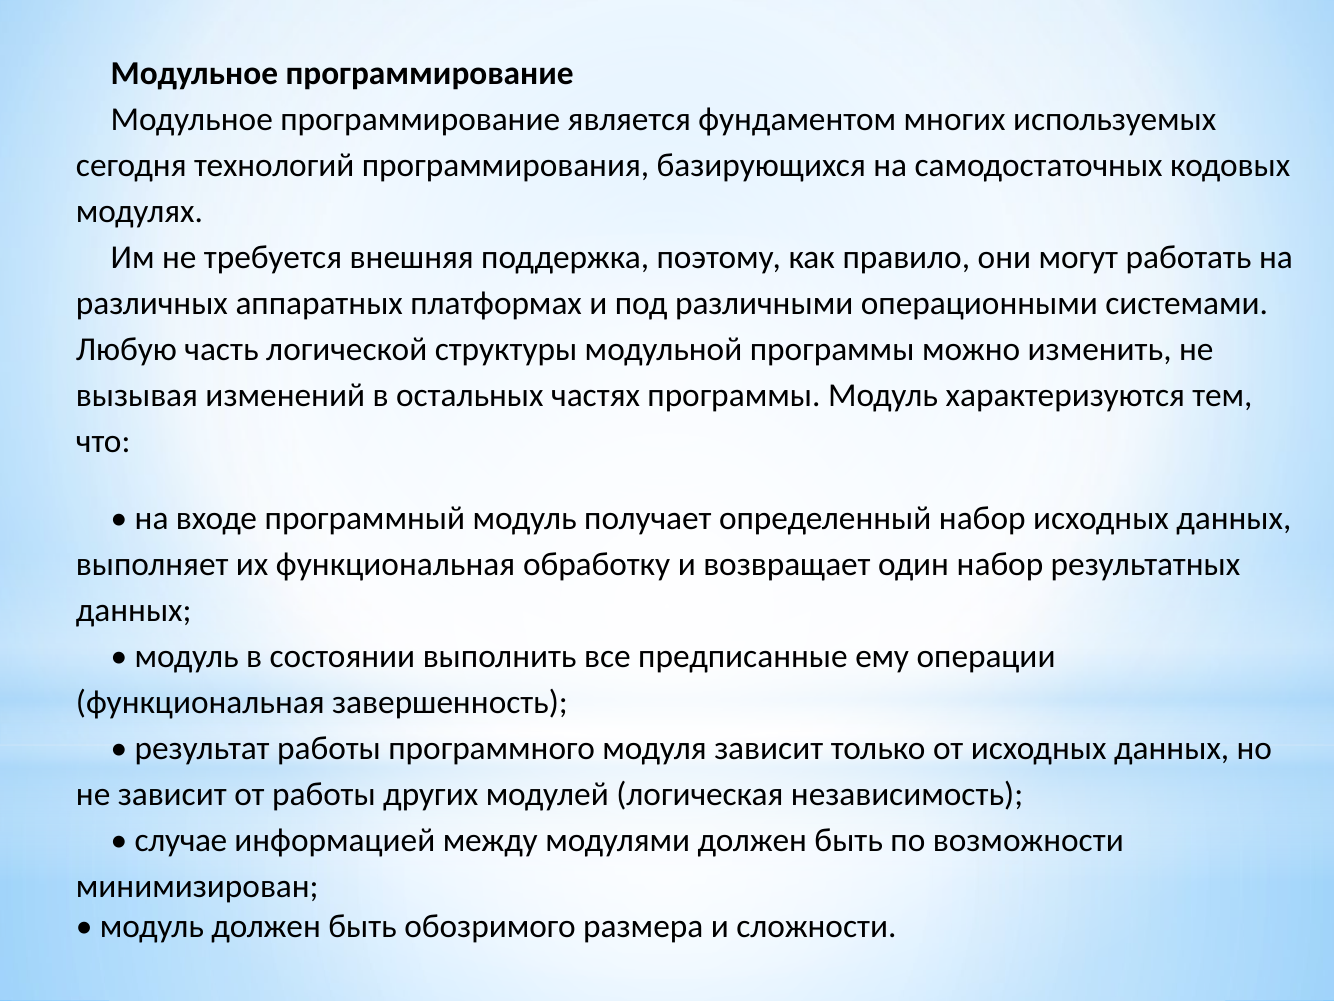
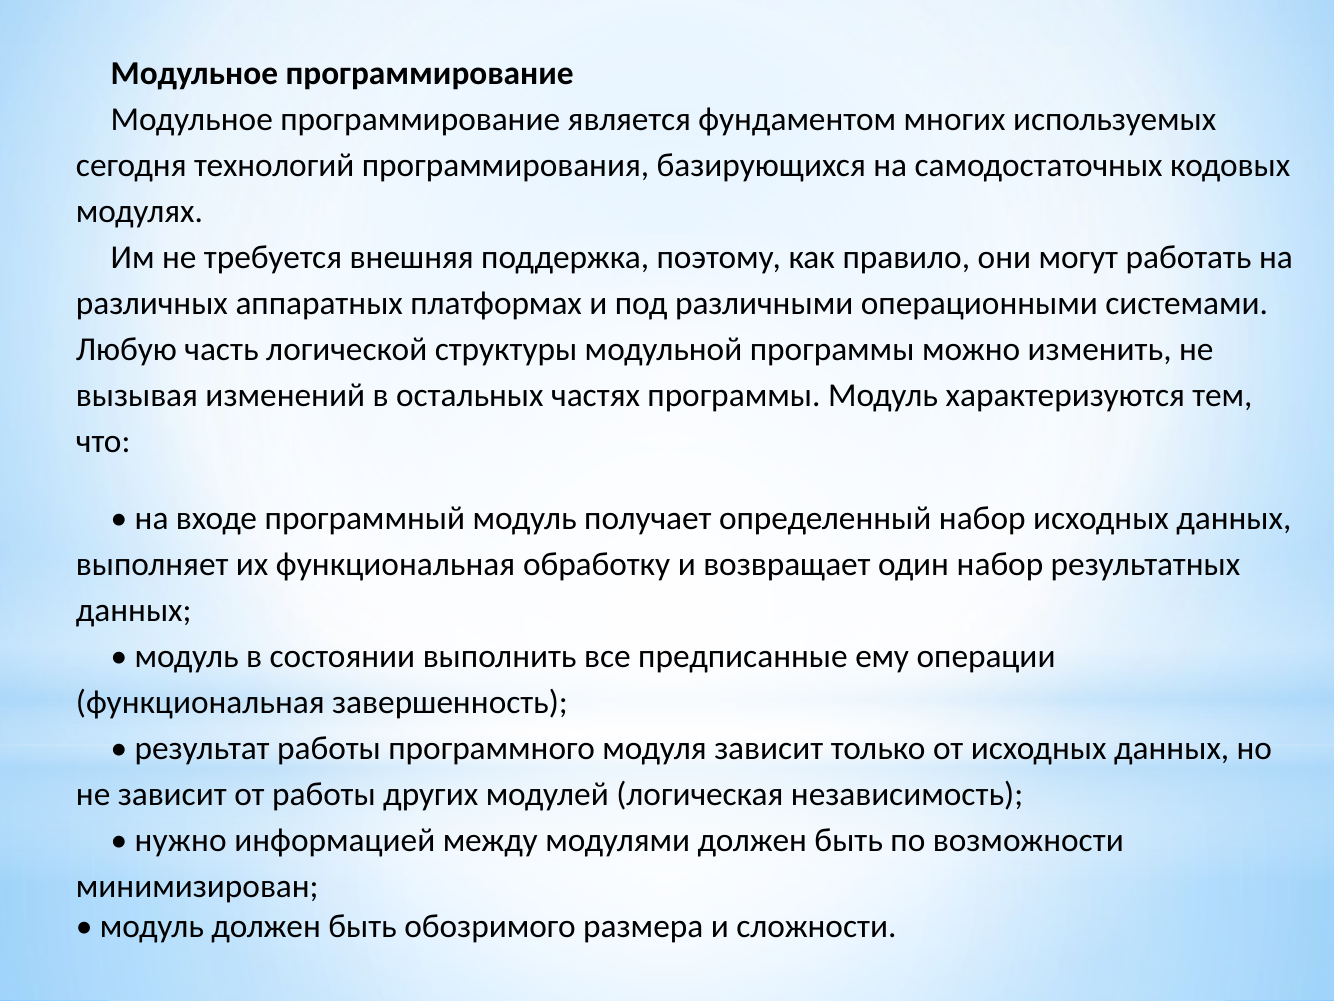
случае: случае -> нужно
